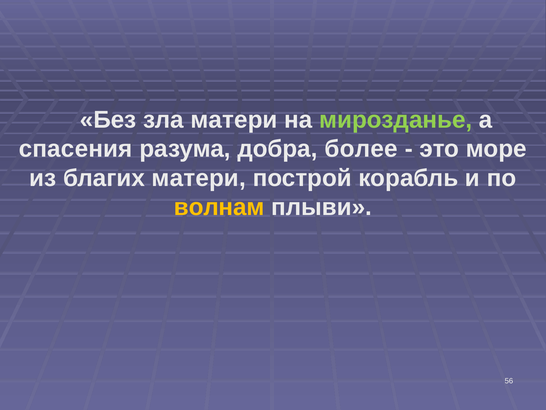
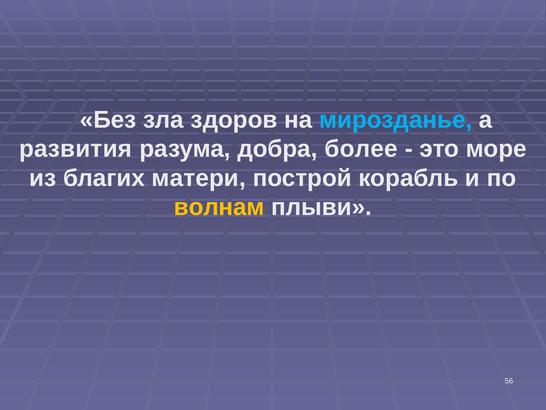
зла матери: матери -> здоров
мирозданье colour: light green -> light blue
спасения: спасения -> развития
